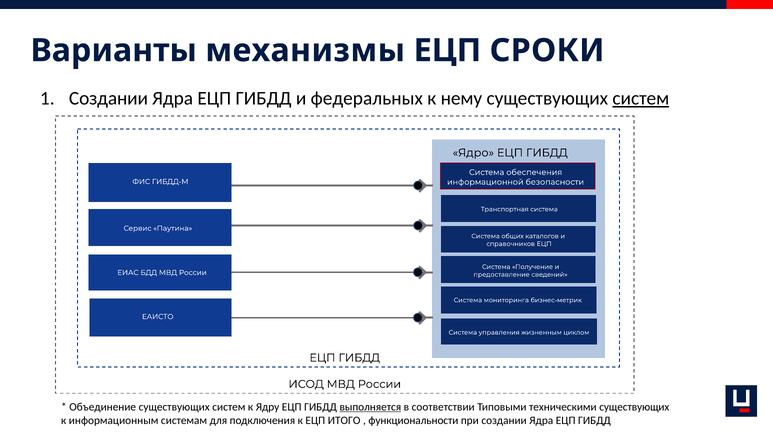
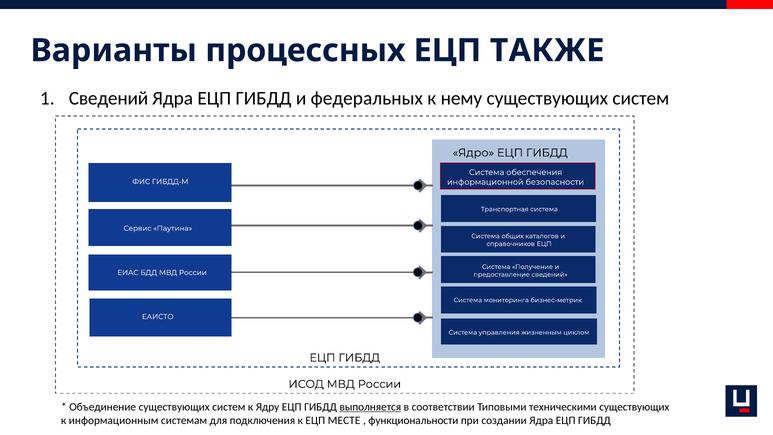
механизмы: механизмы -> процессных
СРОКИ: СРОКИ -> ТАКЖЕ
Создании at (108, 98): Создании -> Сведений
систем at (641, 98) underline: present -> none
ИТОГО: ИТОГО -> МЕСТЕ
